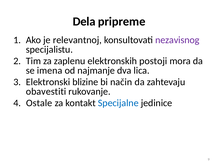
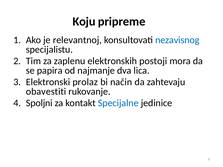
Dela: Dela -> Koju
nezavisnog colour: purple -> blue
imena: imena -> papira
blizine: blizine -> prolaz
Ostale: Ostale -> Spoljni
